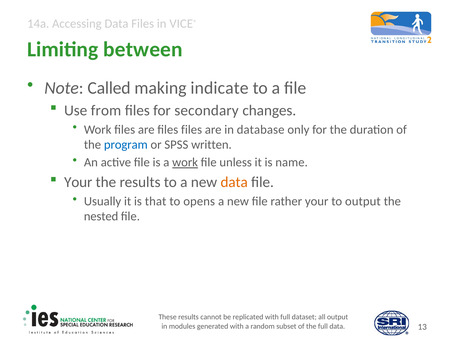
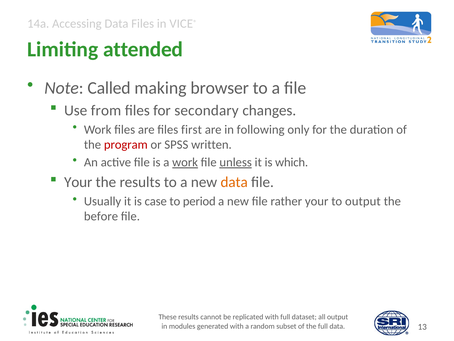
between: between -> attended
indicate: indicate -> browser
files files: files -> first
database: database -> following
program colour: blue -> red
unless underline: none -> present
name: name -> which
that: that -> case
opens: opens -> period
nested: nested -> before
